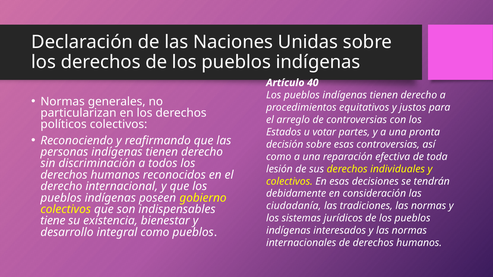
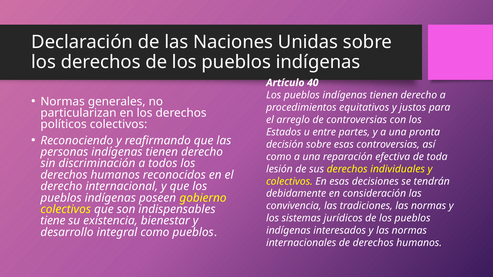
votar: votar -> entre
ciudadanía: ciudadanía -> convivencia
